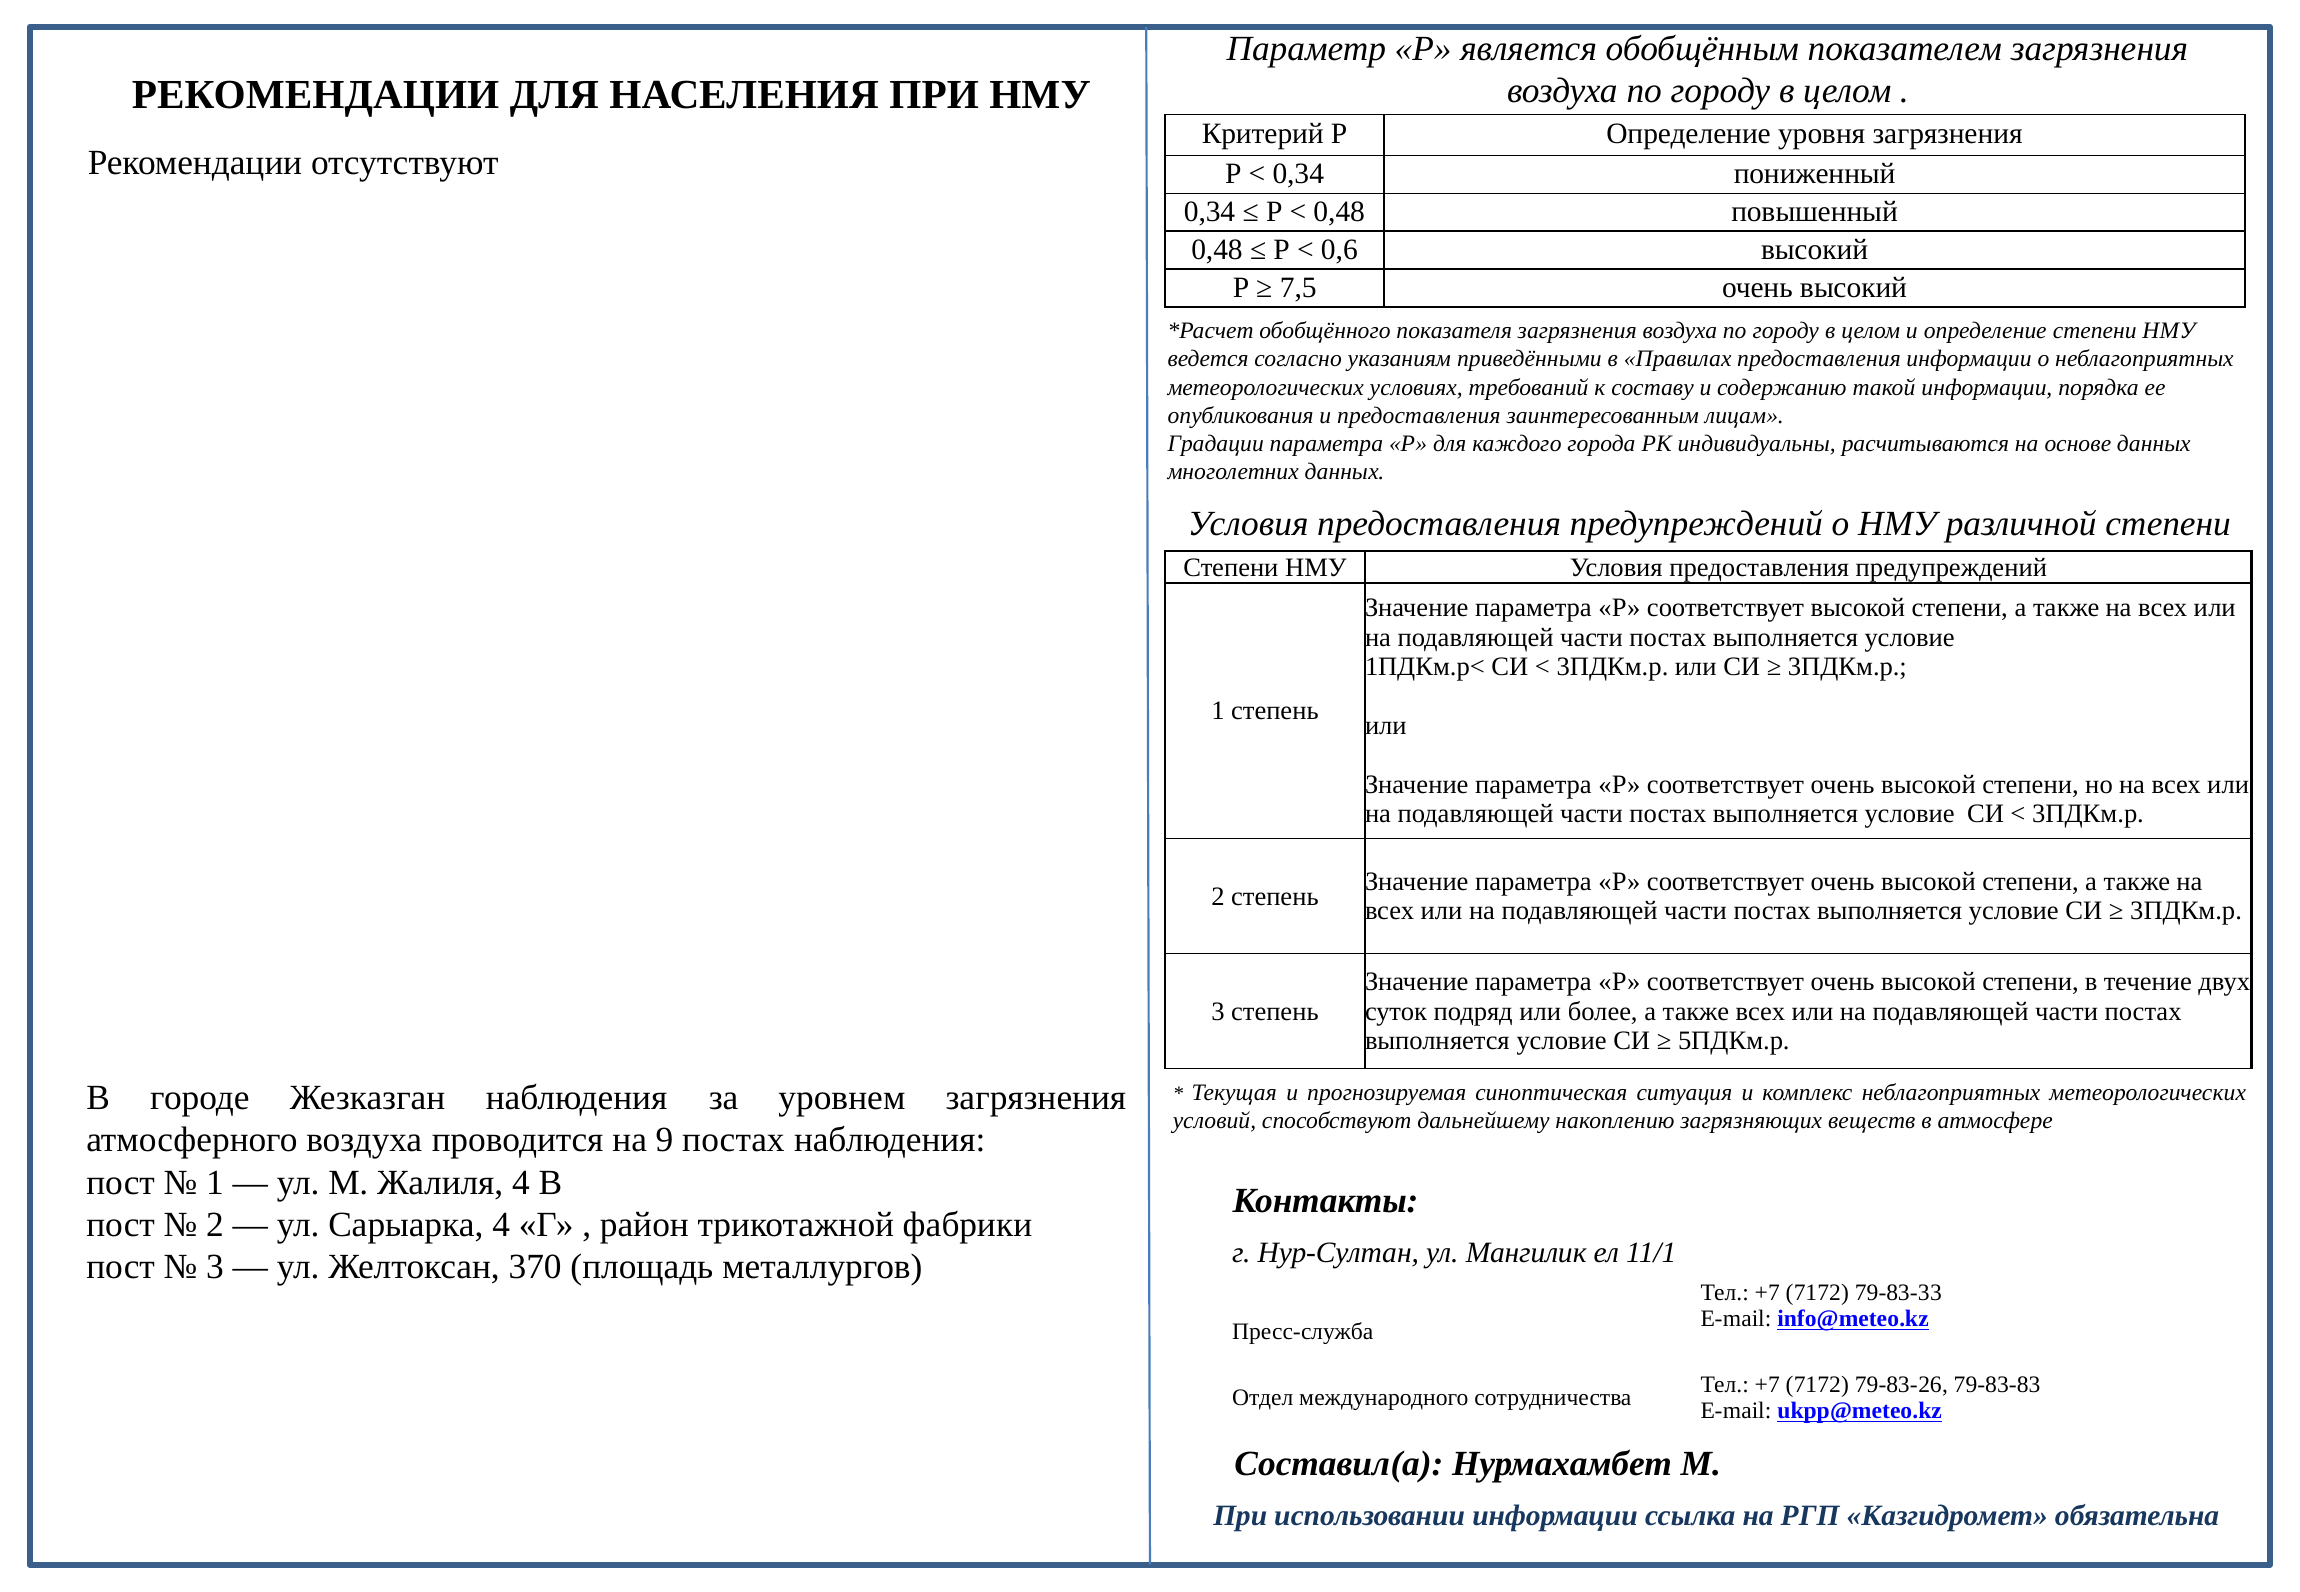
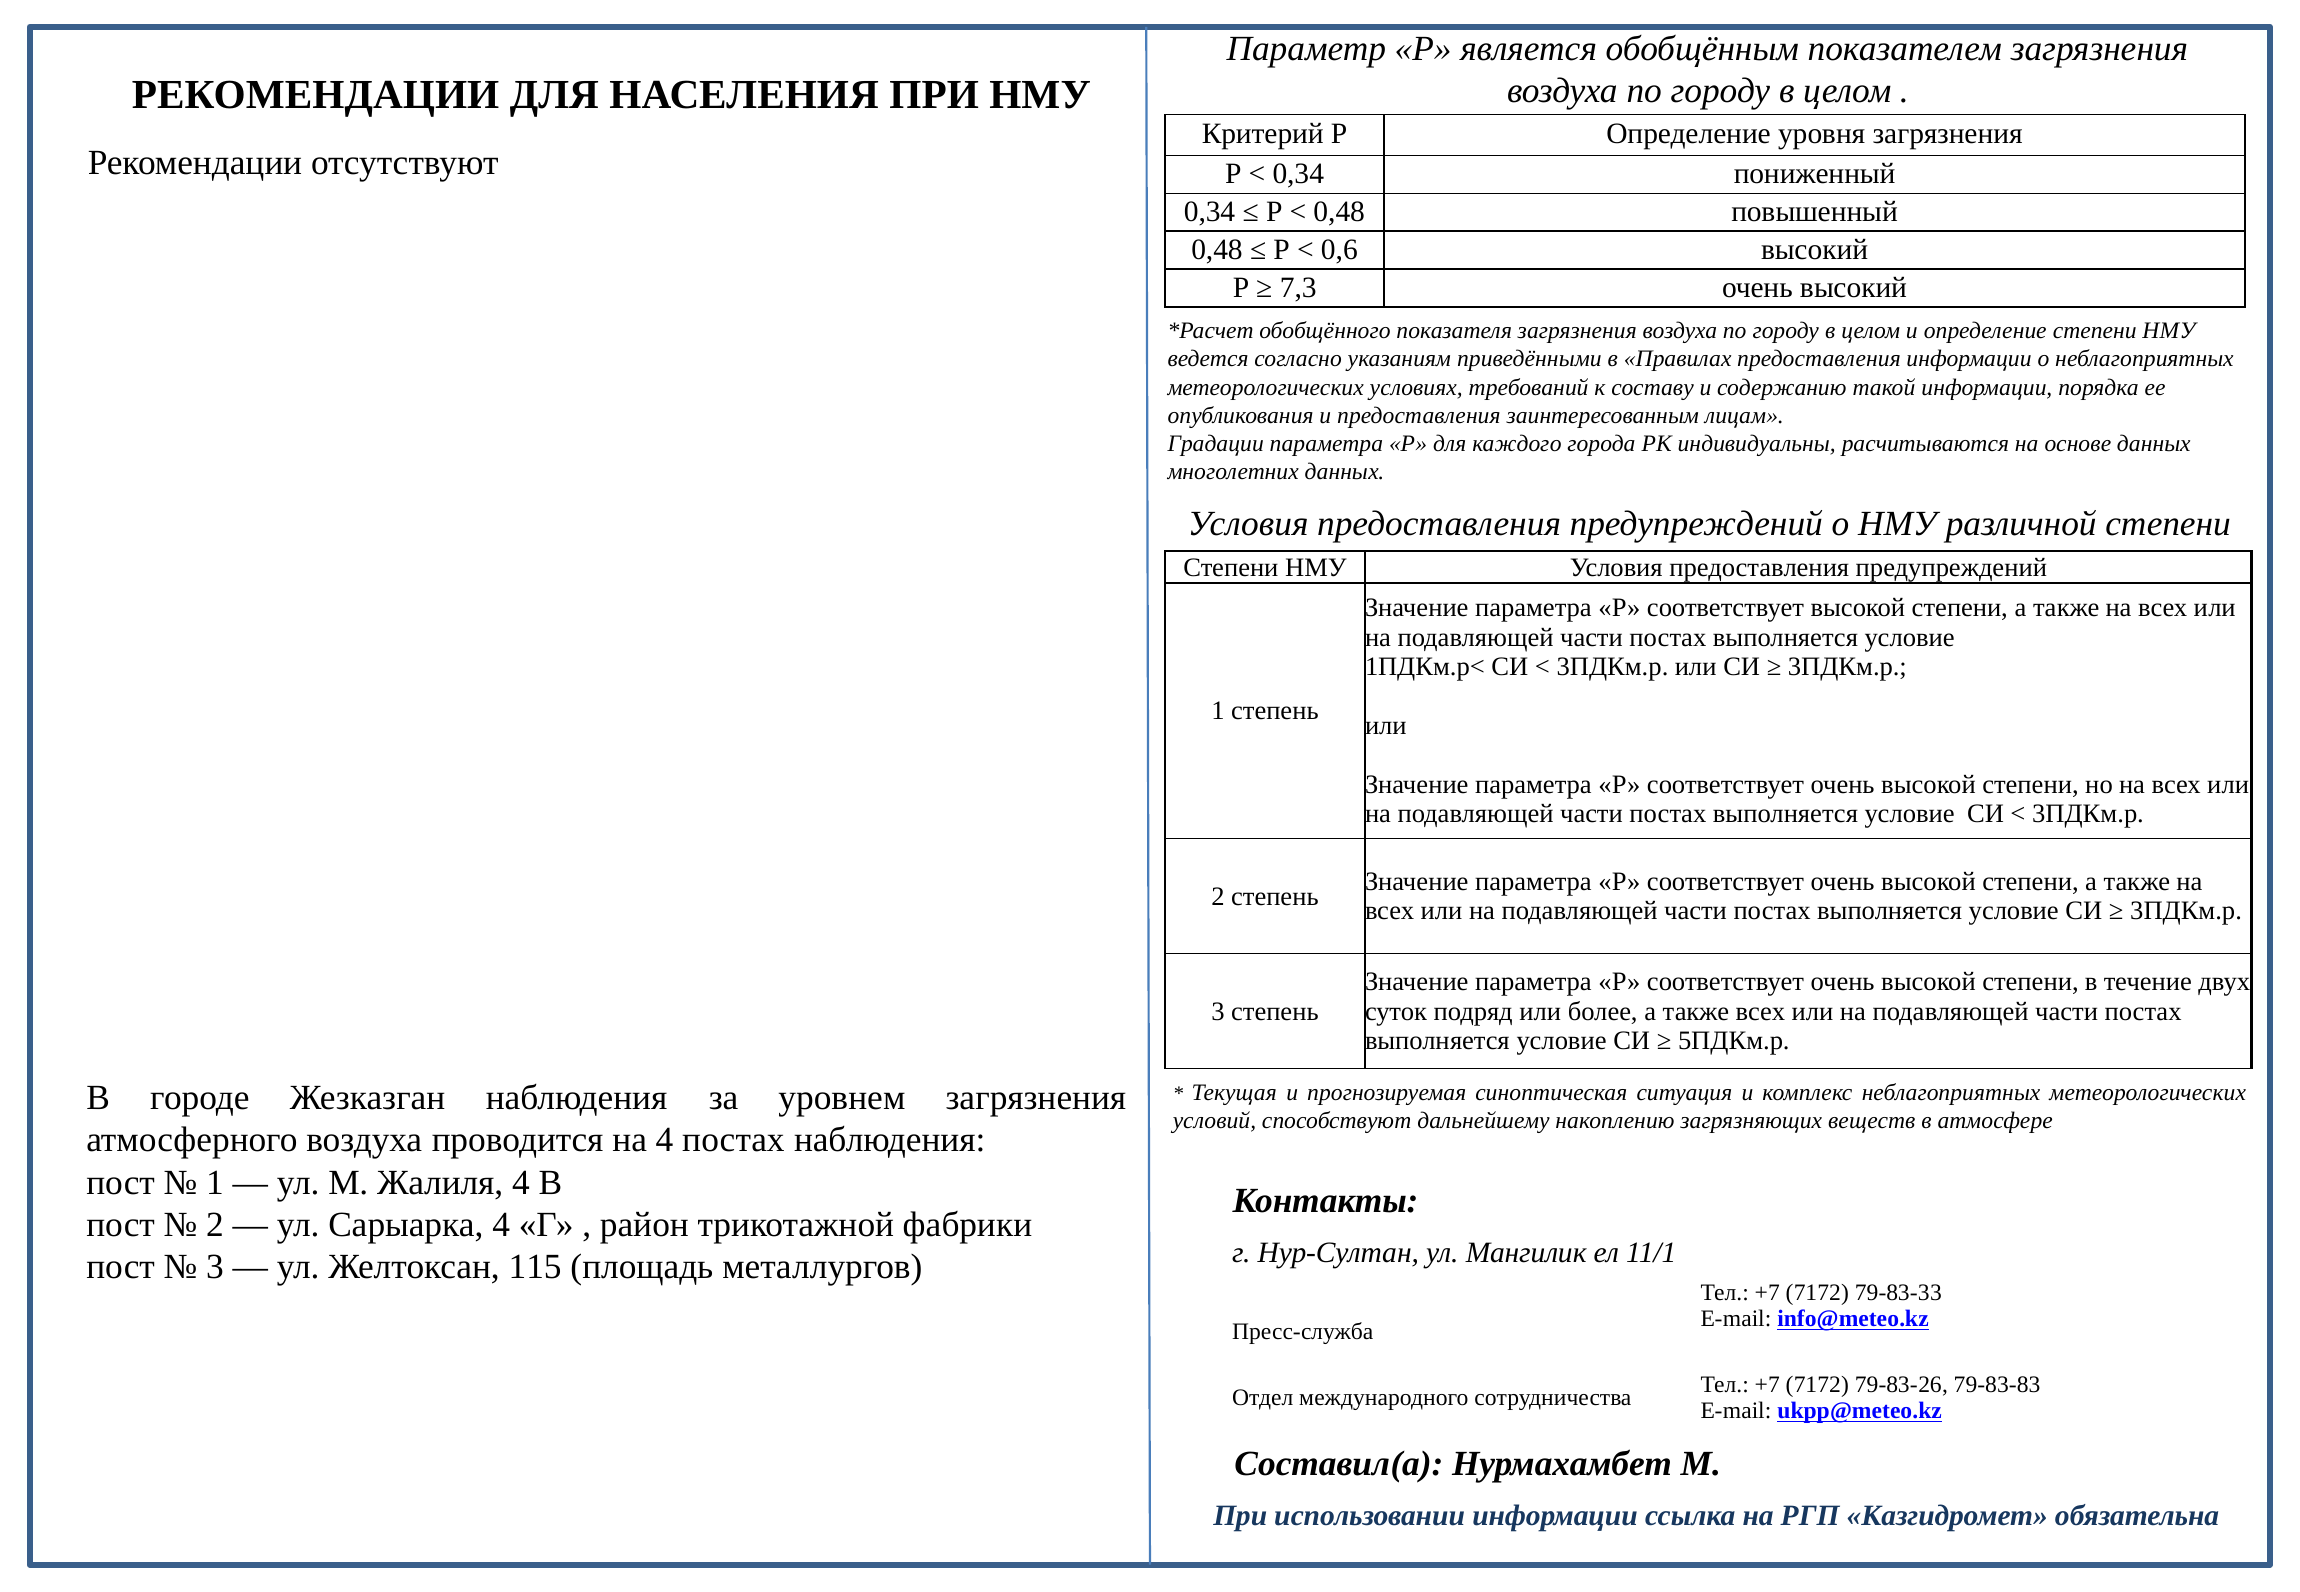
7,5: 7,5 -> 7,3
на 9: 9 -> 4
370: 370 -> 115
